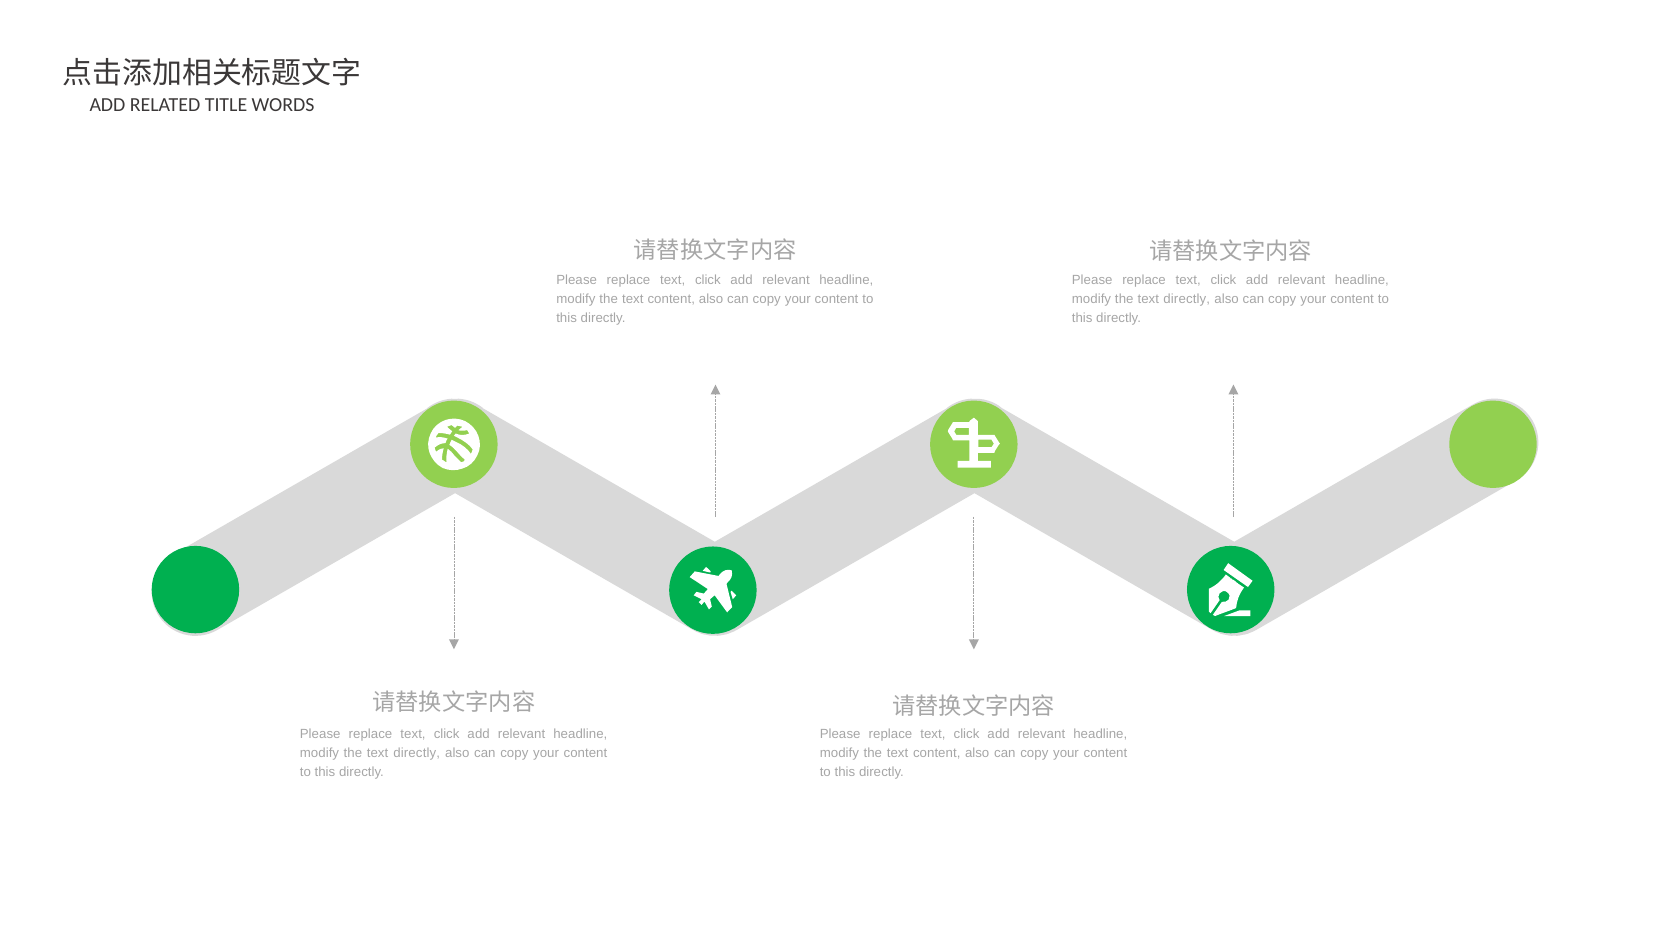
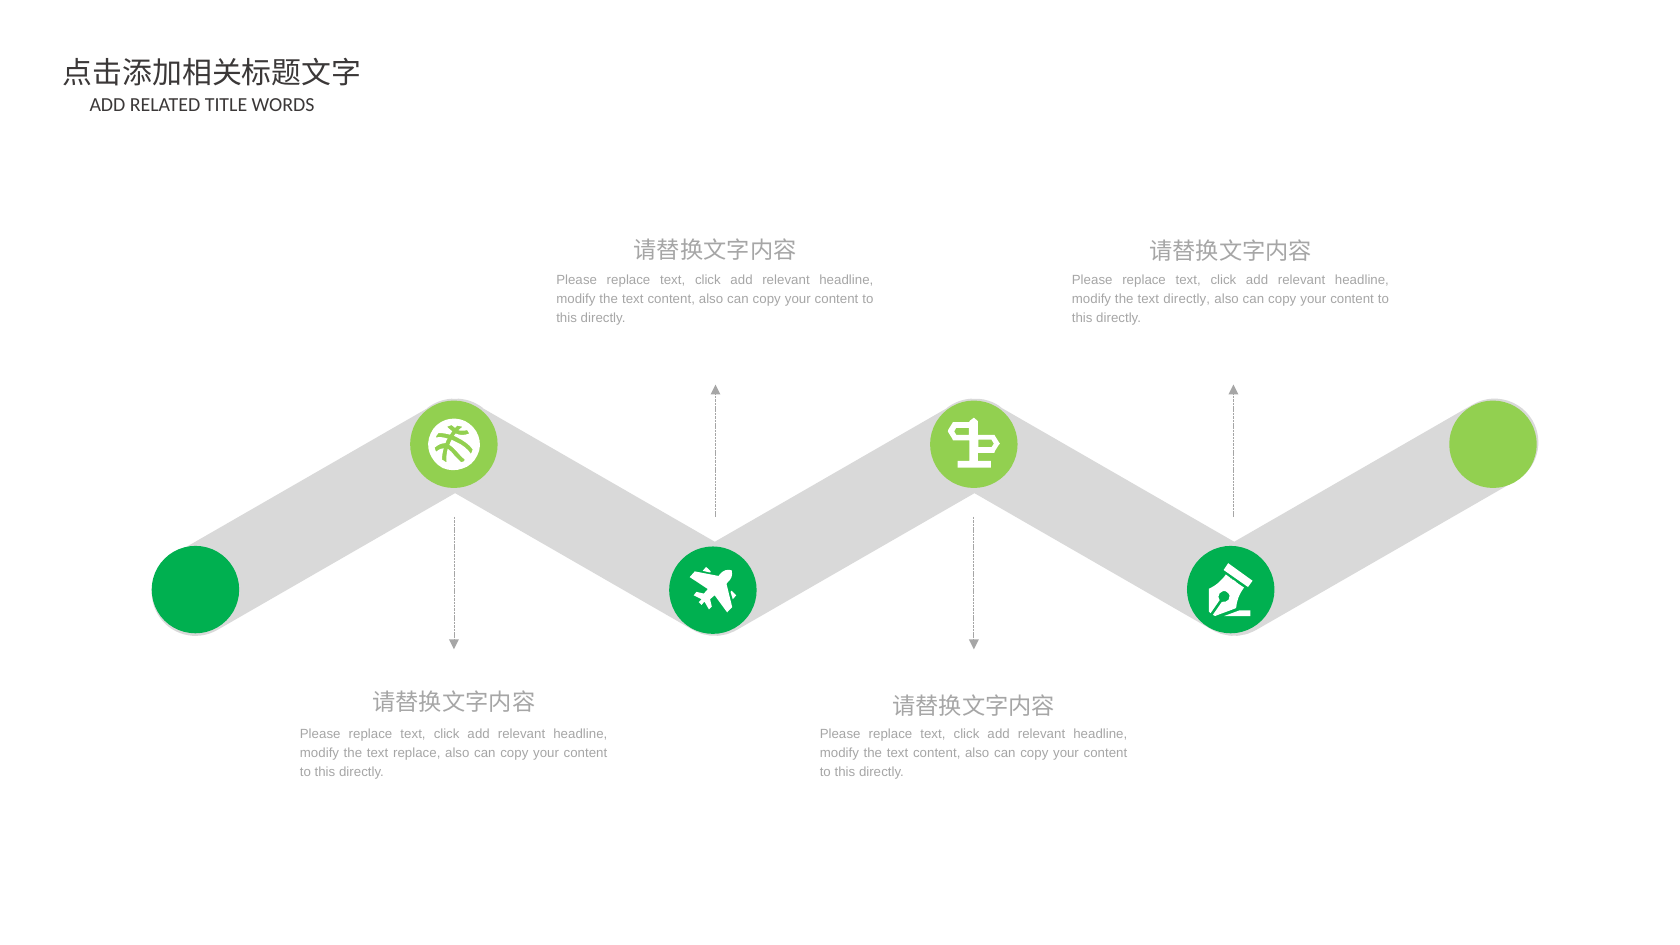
directly at (417, 753): directly -> replace
